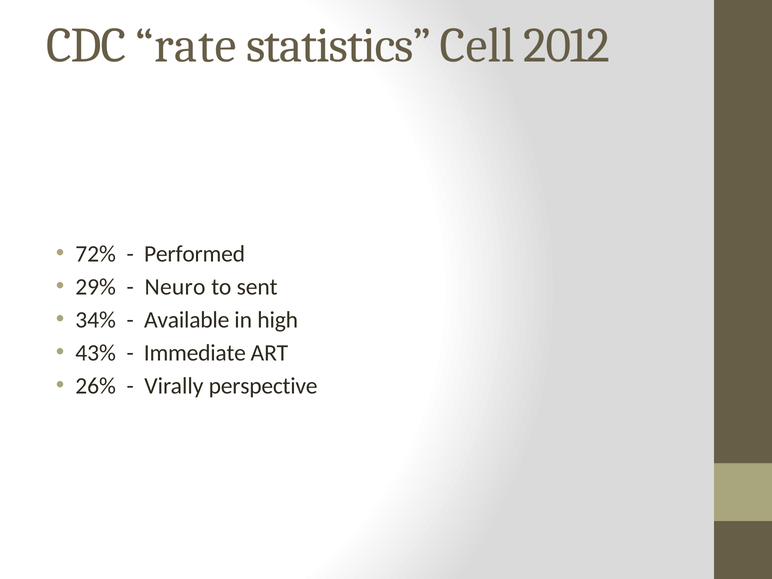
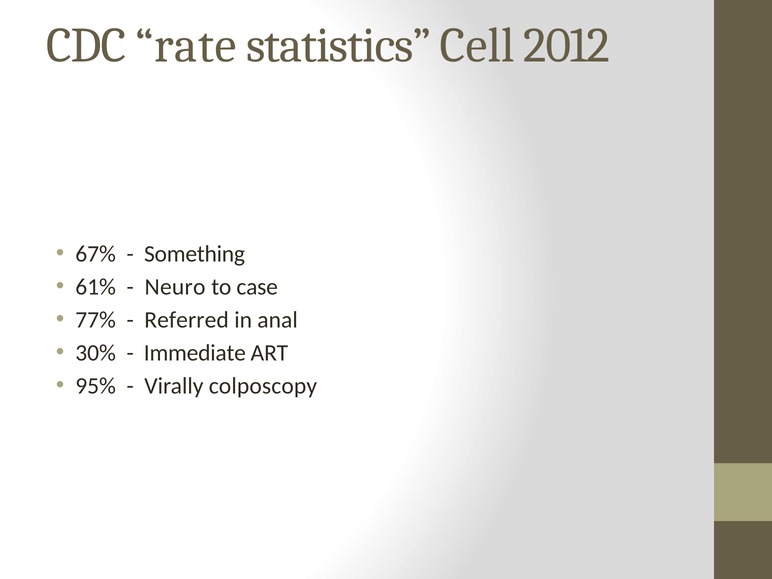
72%: 72% -> 67%
Performed: Performed -> Something
29%: 29% -> 61%
sent: sent -> case
34%: 34% -> 77%
Available: Available -> Referred
high: high -> anal
43%: 43% -> 30%
26%: 26% -> 95%
perspective: perspective -> colposcopy
